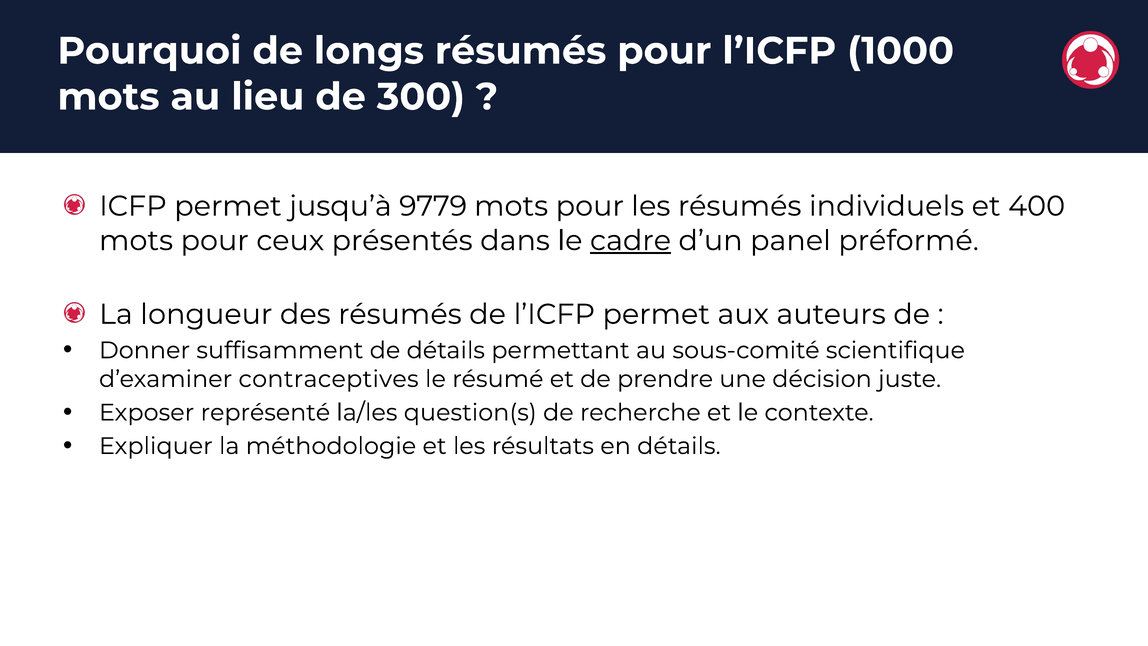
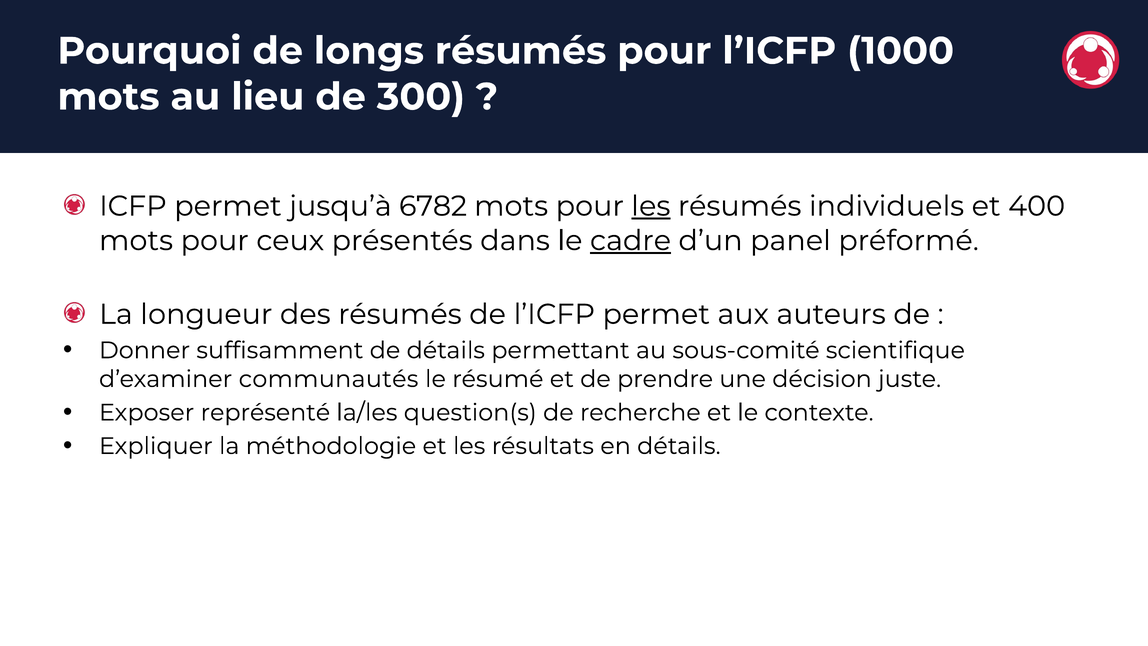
9779: 9779 -> 6782
les at (651, 206) underline: none -> present
contraceptives: contraceptives -> communautés
